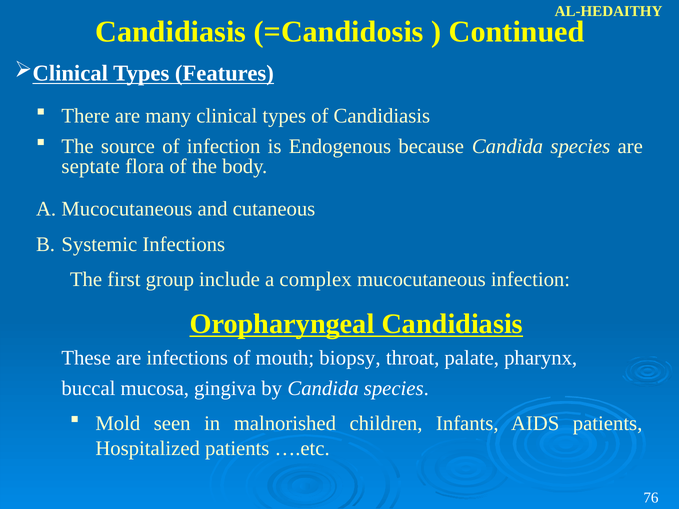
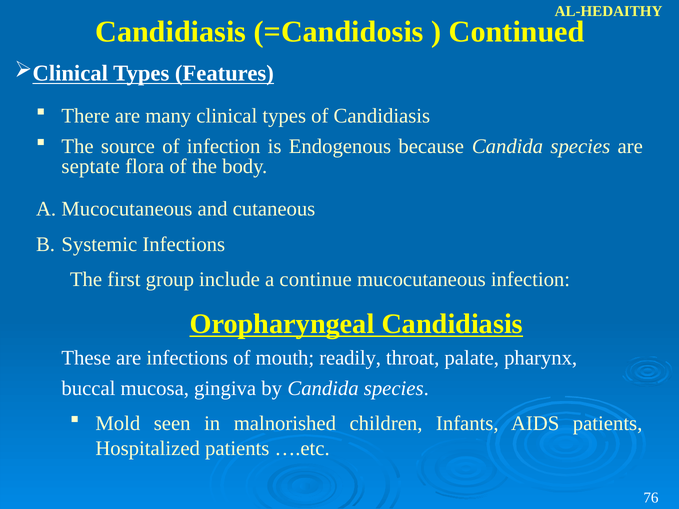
complex: complex -> continue
biopsy: biopsy -> readily
